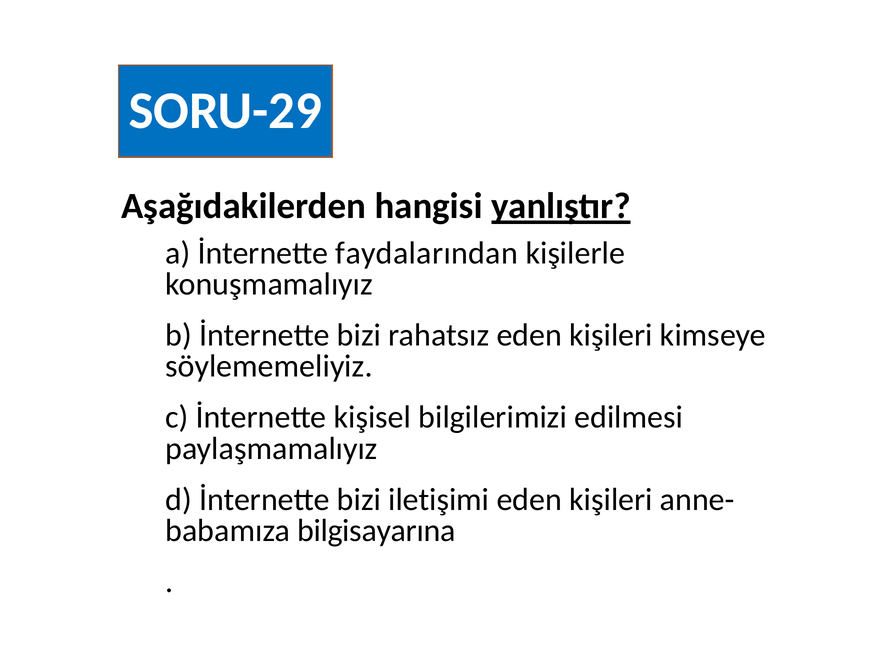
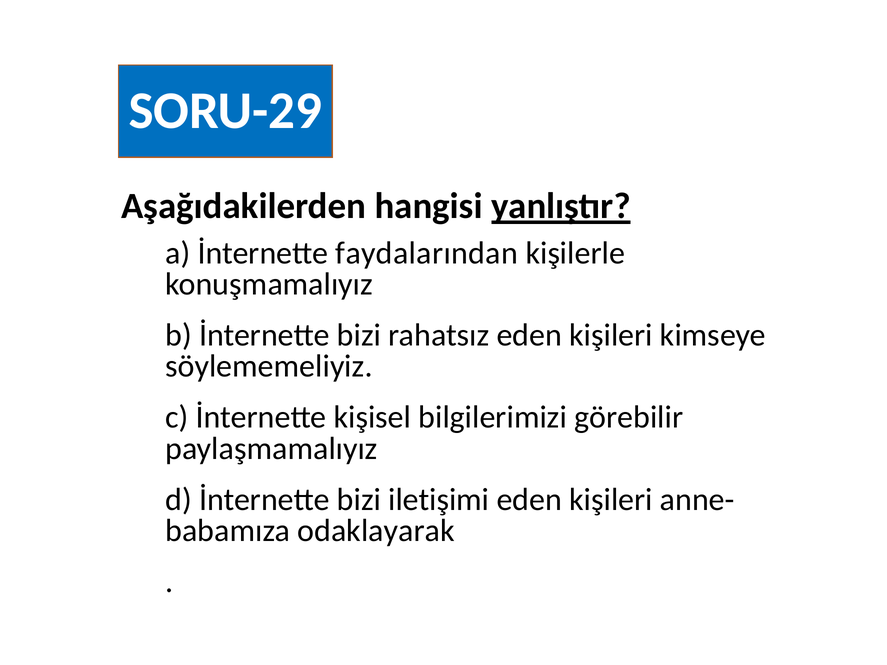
edilmesi: edilmesi -> görebilir
bilgisayarına: bilgisayarına -> odaklayarak
